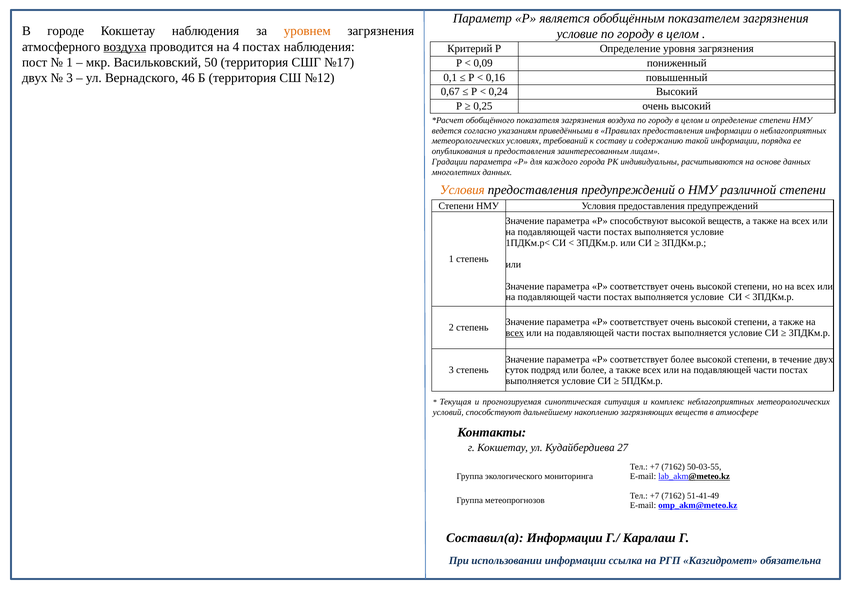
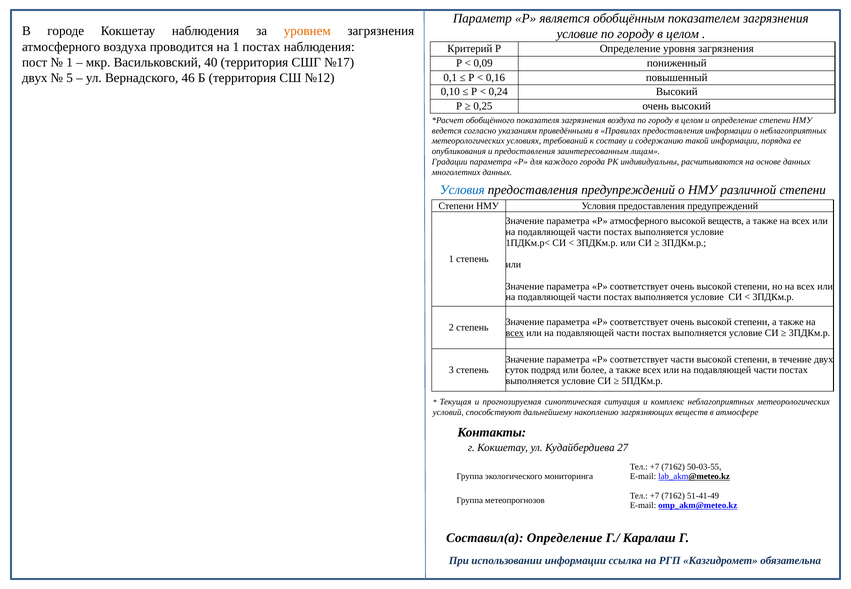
воздуха at (125, 47) underline: present -> none
на 4: 4 -> 1
50: 50 -> 40
3 at (70, 78): 3 -> 5
0,67: 0,67 -> 0,10
Условия at (462, 190) colour: orange -> blue
Р способствуют: способствуют -> атмосферного
соответствует более: более -> части
Составил(а Информации: Информации -> Определение
